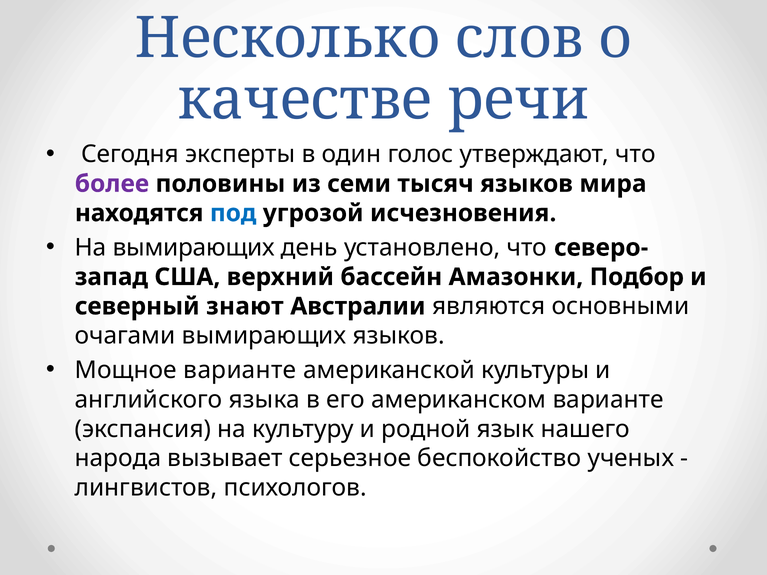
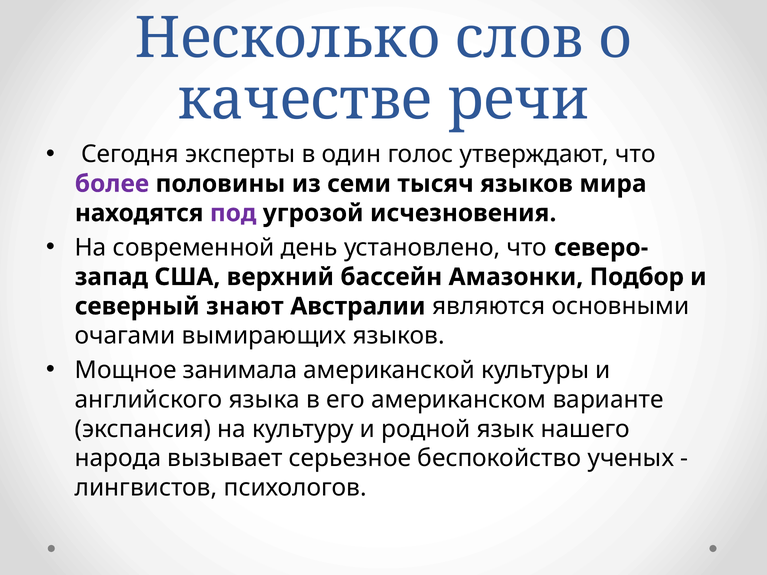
под colour: blue -> purple
На вымирающих: вымирающих -> современной
Мощное варианте: варианте -> занимала
